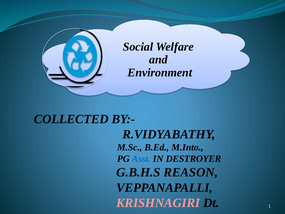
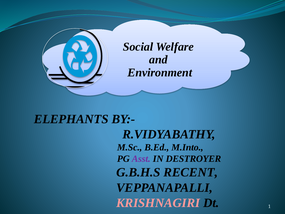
COLLECTED: COLLECTED -> ELEPHANTS
Asst colour: blue -> purple
REASON: REASON -> RECENT
